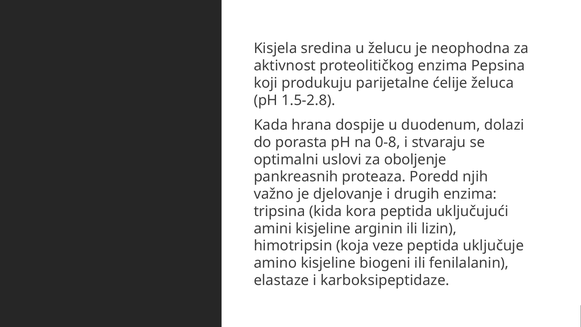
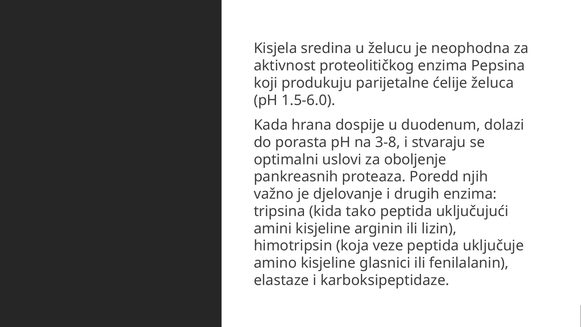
1.5-2.8: 1.5-2.8 -> 1.5-6.0
0-8: 0-8 -> 3-8
kora: kora -> tako
biogeni: biogeni -> glasnici
